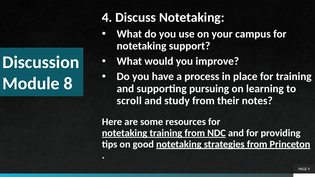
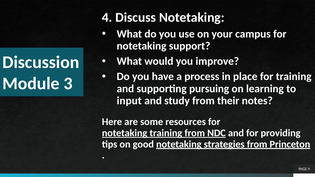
8: 8 -> 3
scroll: scroll -> input
